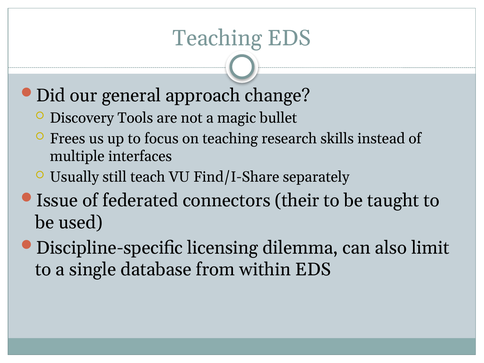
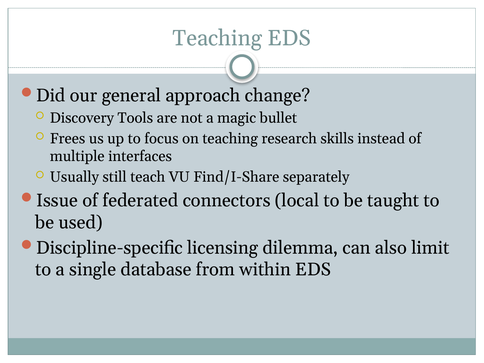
their: their -> local
